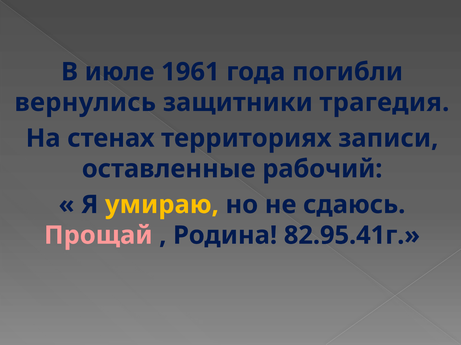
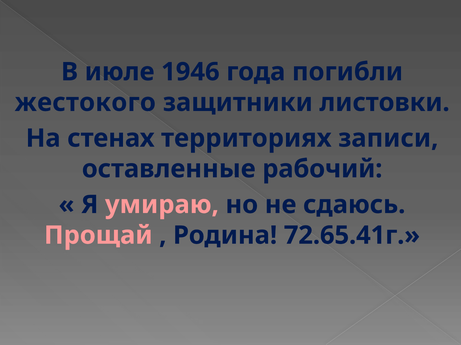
1961: 1961 -> 1946
вернулись: вернулись -> жестокого
трагедия: трагедия -> листовки
умираю colour: yellow -> pink
82.95.41г: 82.95.41г -> 72.65.41г
